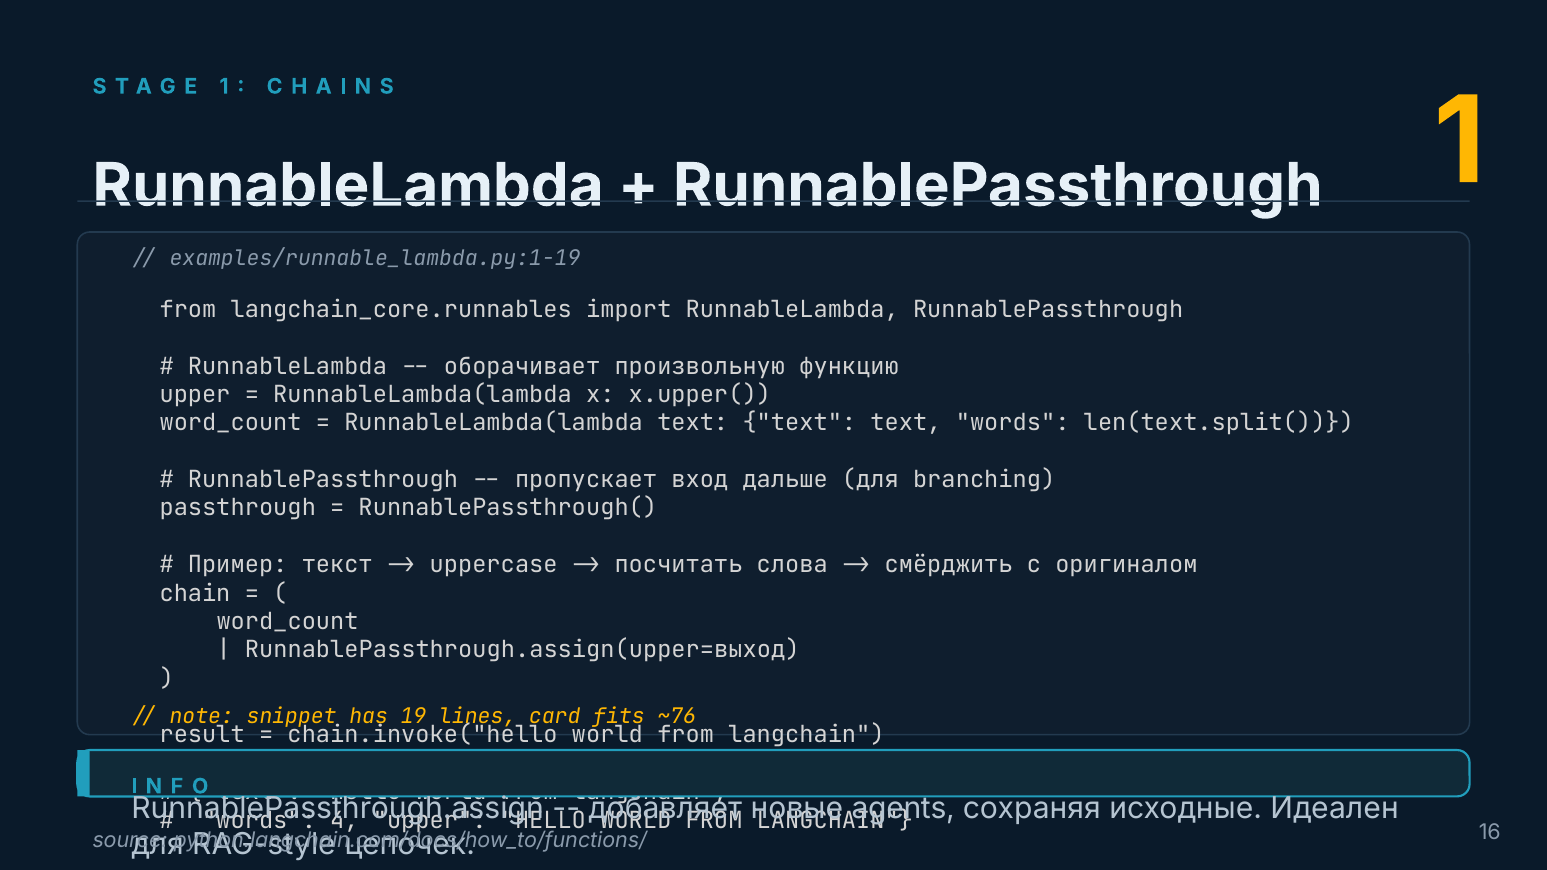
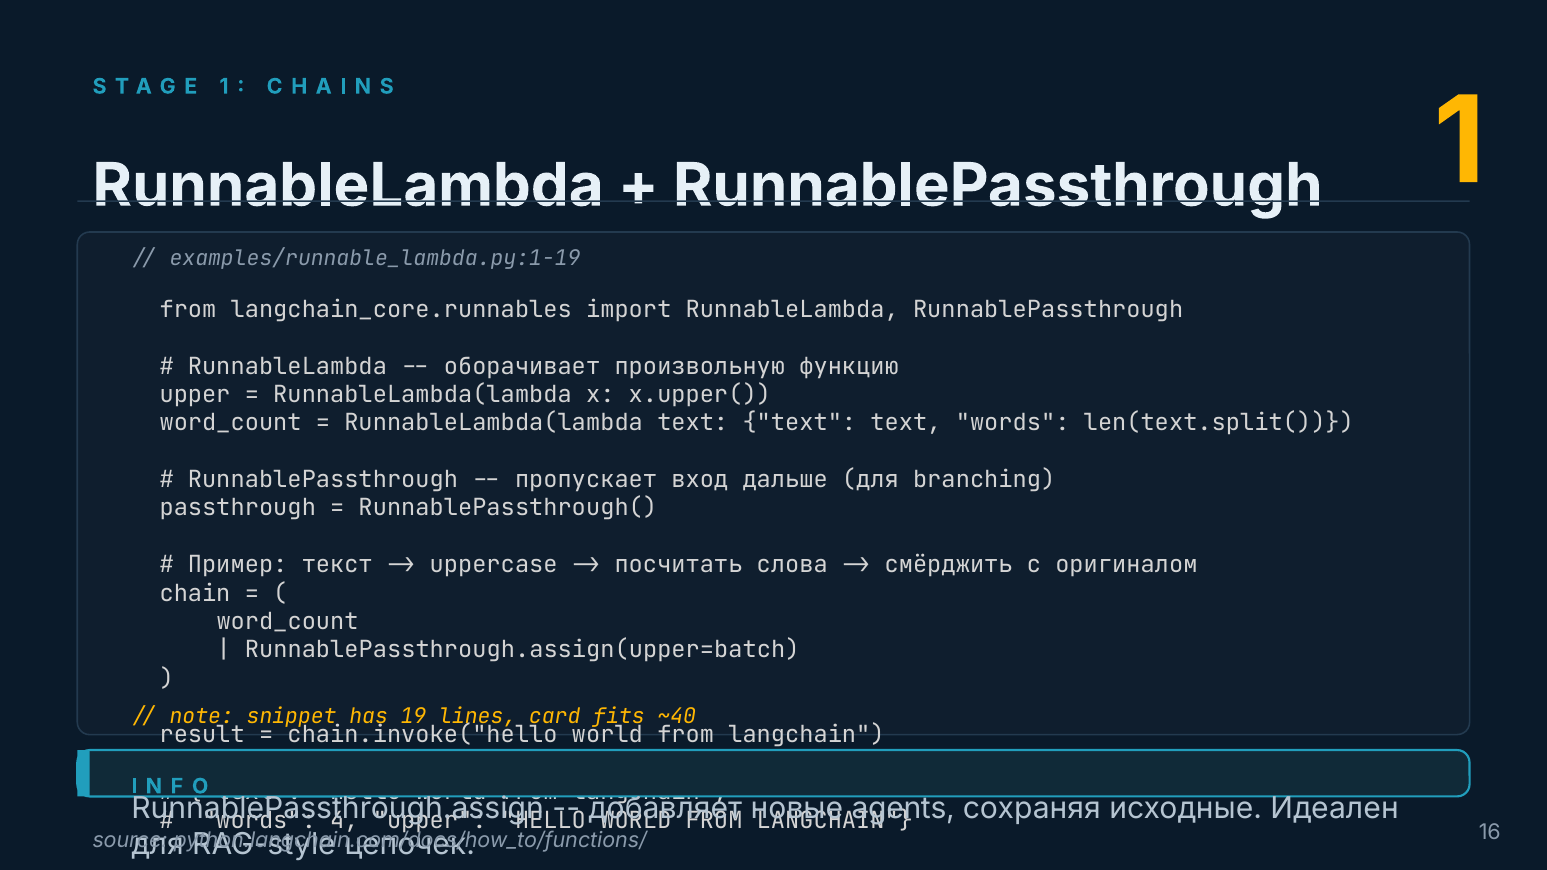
RunnablePassthrough.assign(upper=выход: RunnablePassthrough.assign(upper=выход -> RunnablePassthrough.assign(upper=batch
~76: ~76 -> ~40
